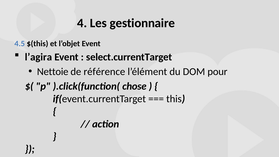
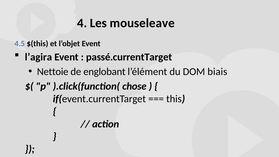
gestionnaire: gestionnaire -> mouseleave
select.currentTarget: select.currentTarget -> passé.currentTarget
référence: référence -> englobant
pour: pour -> biais
